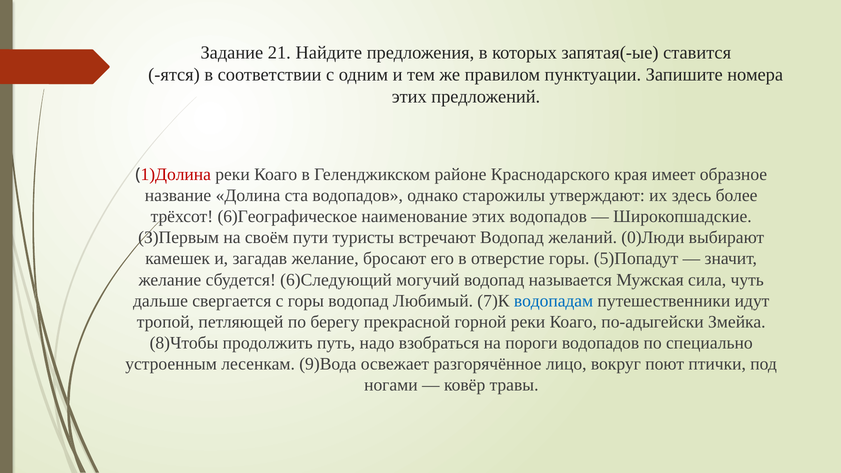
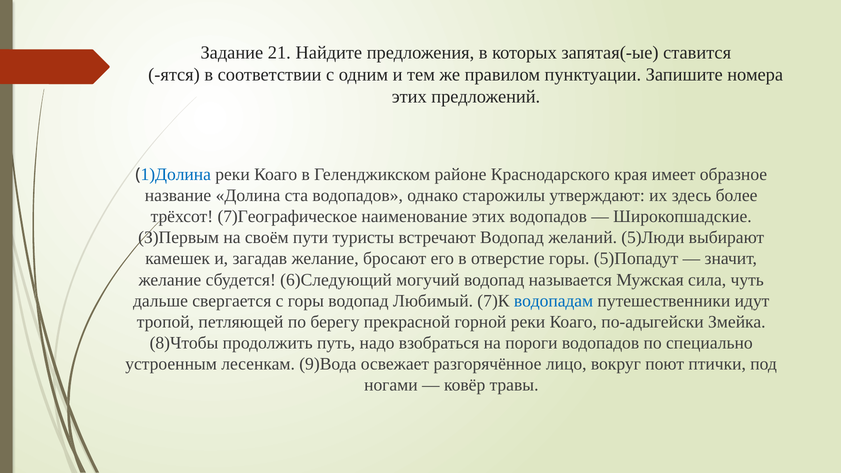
1)Долина colour: red -> blue
6)Географическое: 6)Географическое -> 7)Географическое
0)Люди: 0)Люди -> 5)Люди
